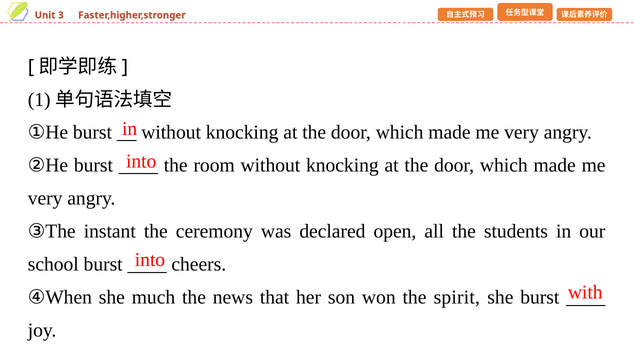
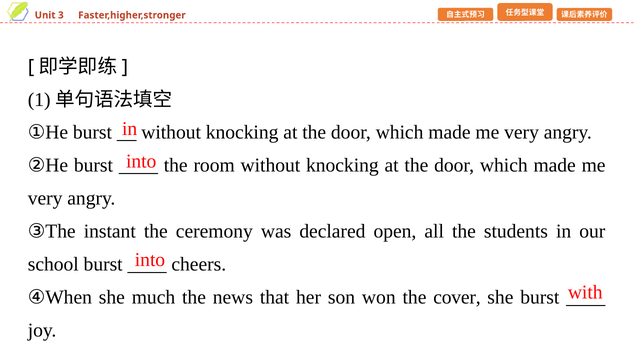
spirit: spirit -> cover
